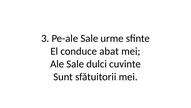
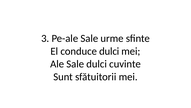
conduce abat: abat -> dulci
